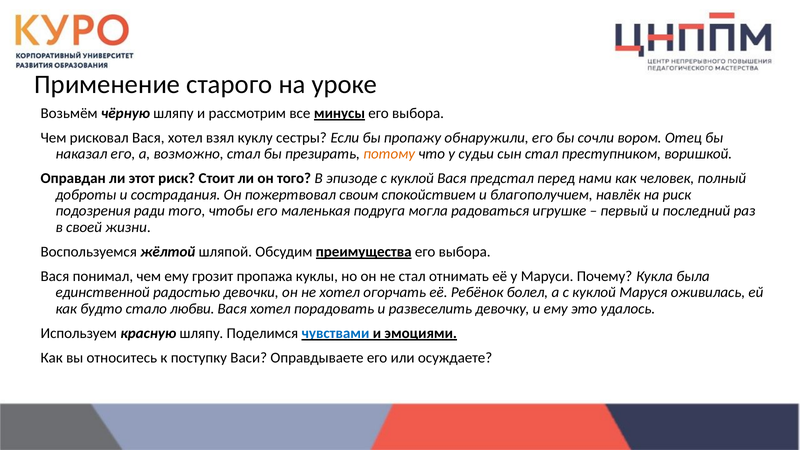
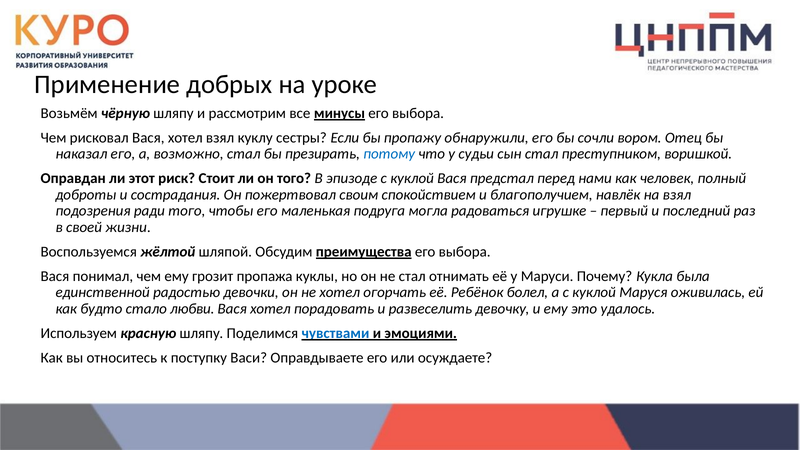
старого: старого -> добрых
потому colour: orange -> blue
на риск: риск -> взял
